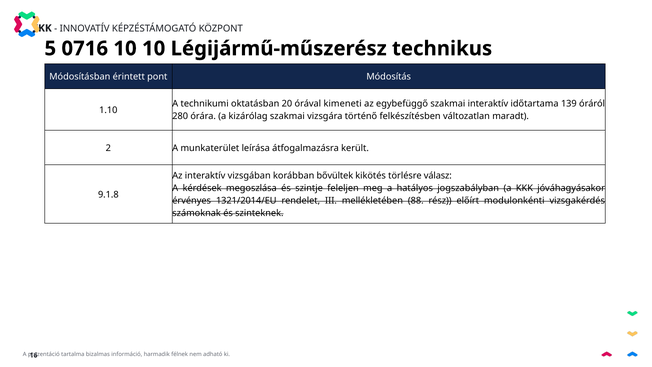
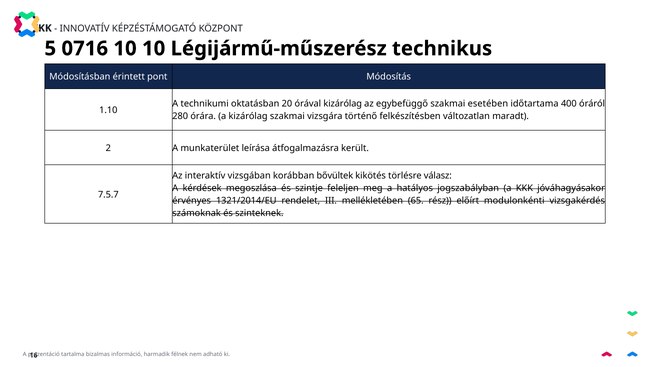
órával kimeneti: kimeneti -> kizárólag
szakmai interaktív: interaktív -> esetében
139: 139 -> 400
9.1.8: 9.1.8 -> 7.5.7
88: 88 -> 65
